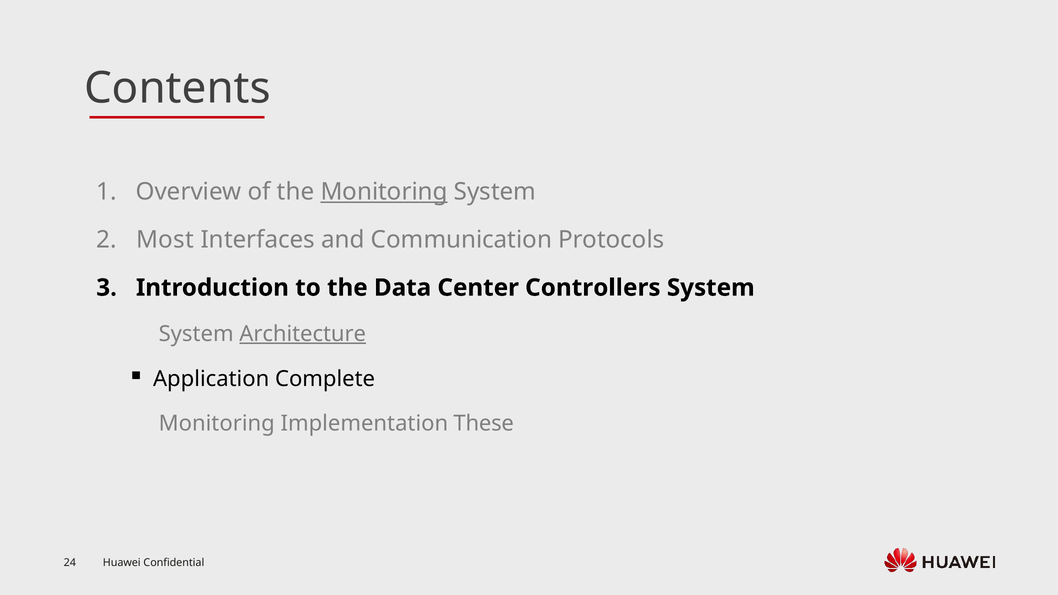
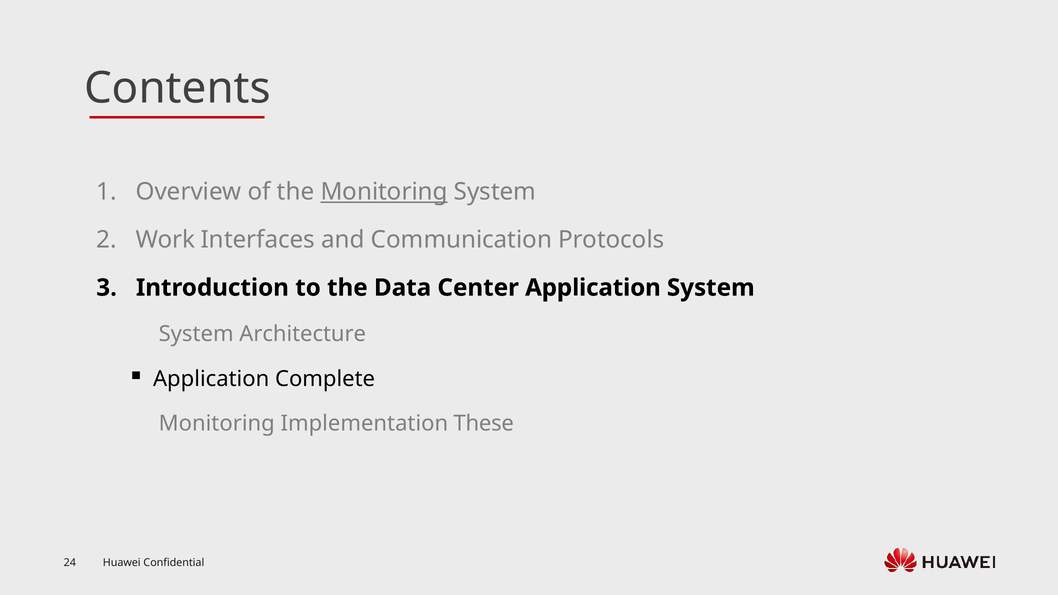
Most: Most -> Work
Center Controllers: Controllers -> Application
Architecture underline: present -> none
